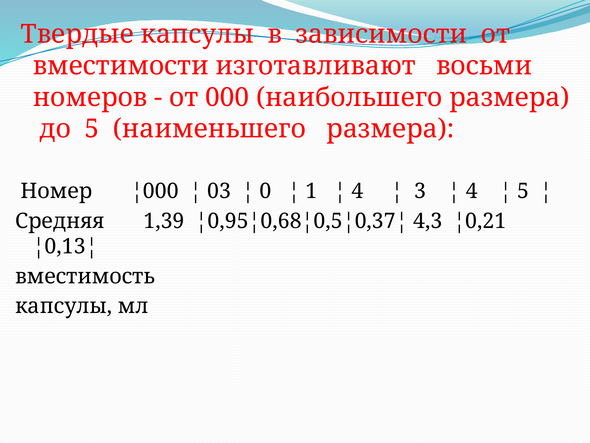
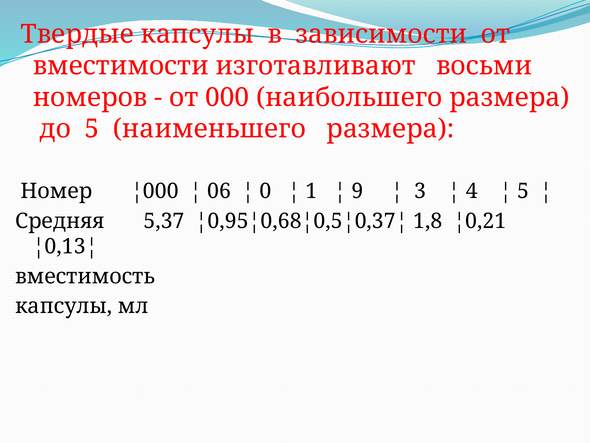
03: 03 -> 06
4 at (358, 191): 4 -> 9
1,39: 1,39 -> 5,37
4,3: 4,3 -> 1,8
